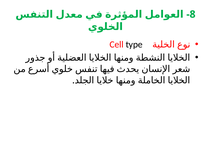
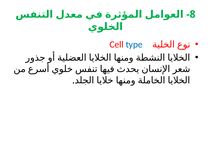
type colour: black -> blue
